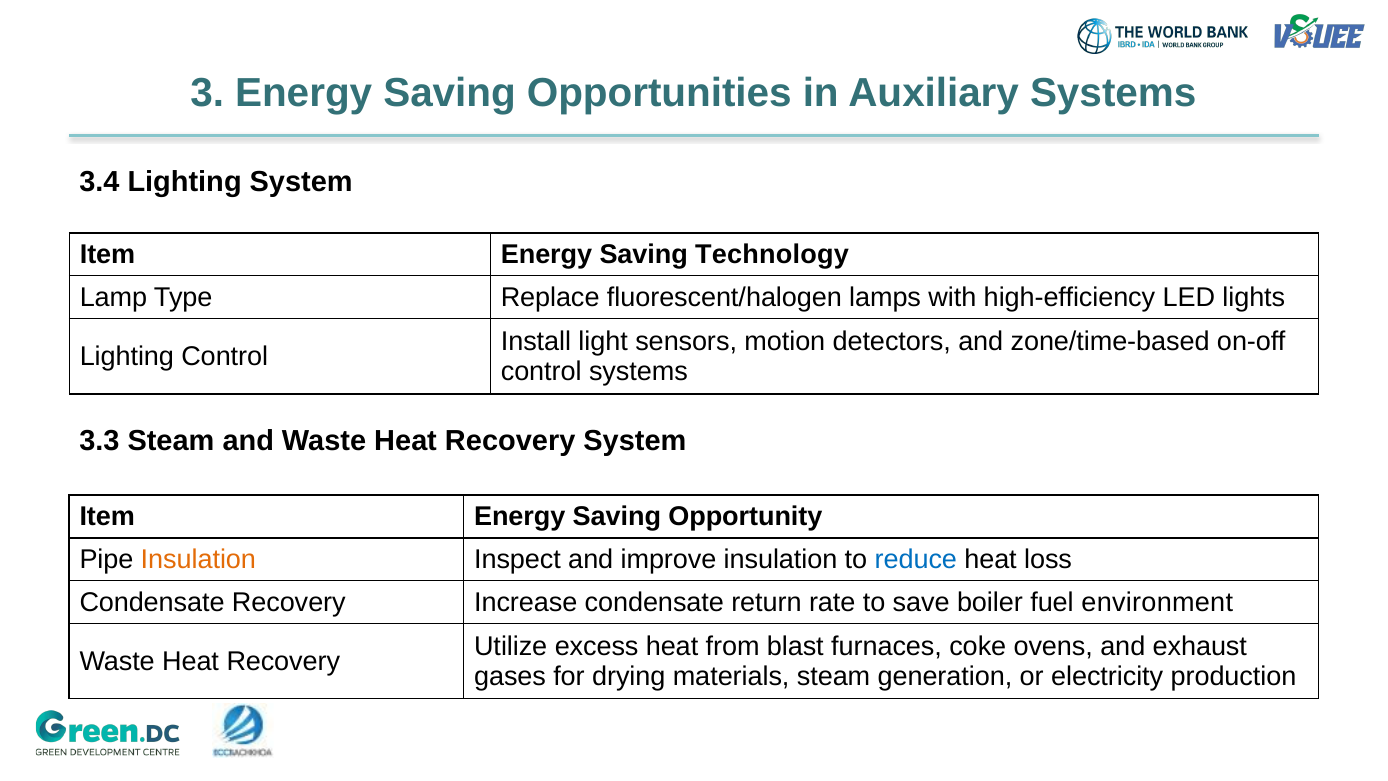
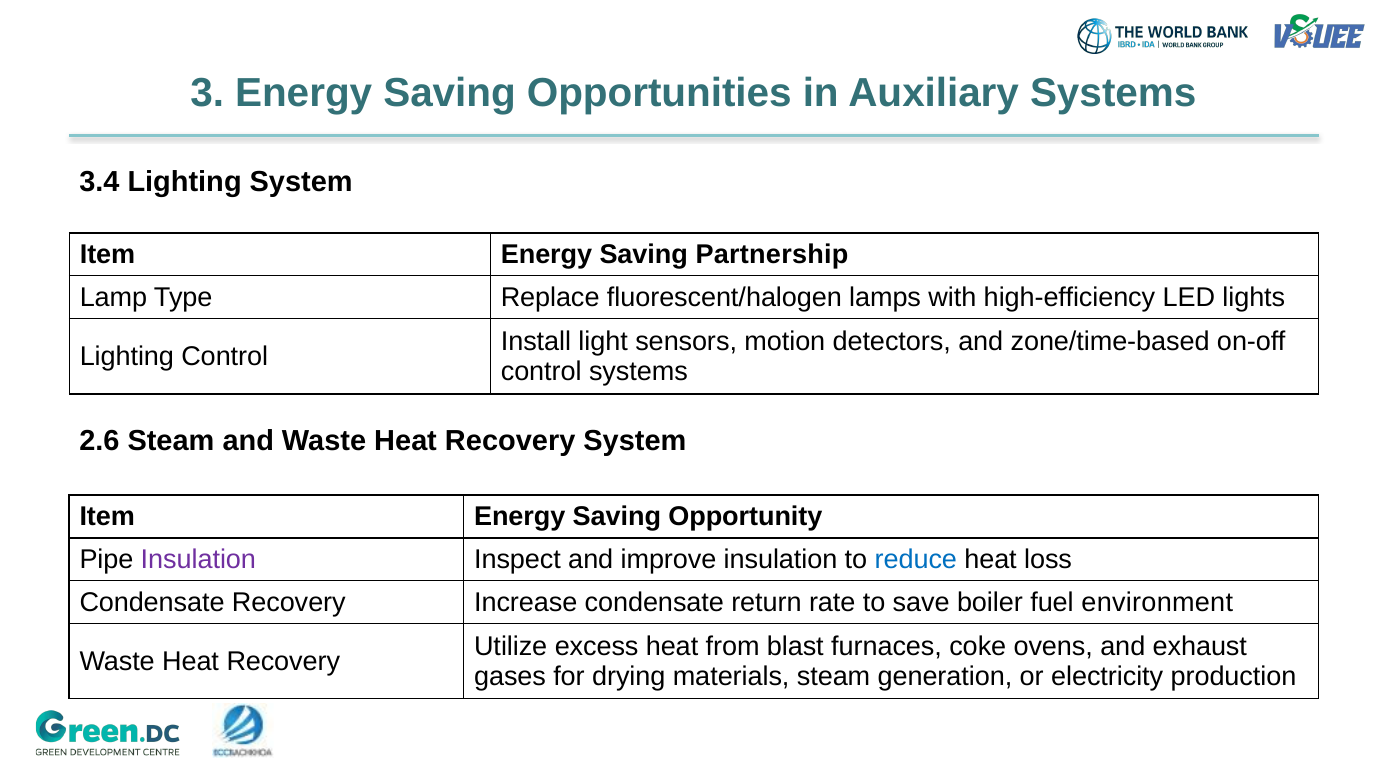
Technology: Technology -> Partnership
3.3: 3.3 -> 2.6
Insulation at (198, 560) colour: orange -> purple
